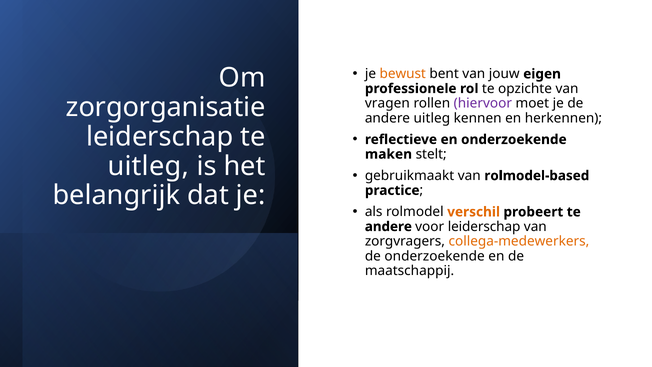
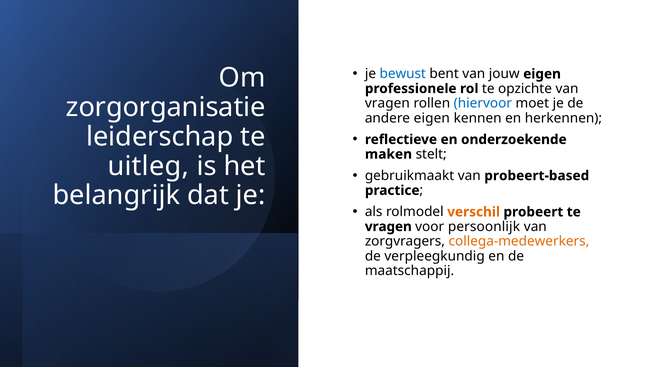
bewust colour: orange -> blue
hiervoor colour: purple -> blue
andere uitleg: uitleg -> eigen
rolmodel-based: rolmodel-based -> probeert-based
andere at (388, 226): andere -> vragen
voor leiderschap: leiderschap -> persoonlijk
de onderzoekende: onderzoekende -> verpleegkundig
